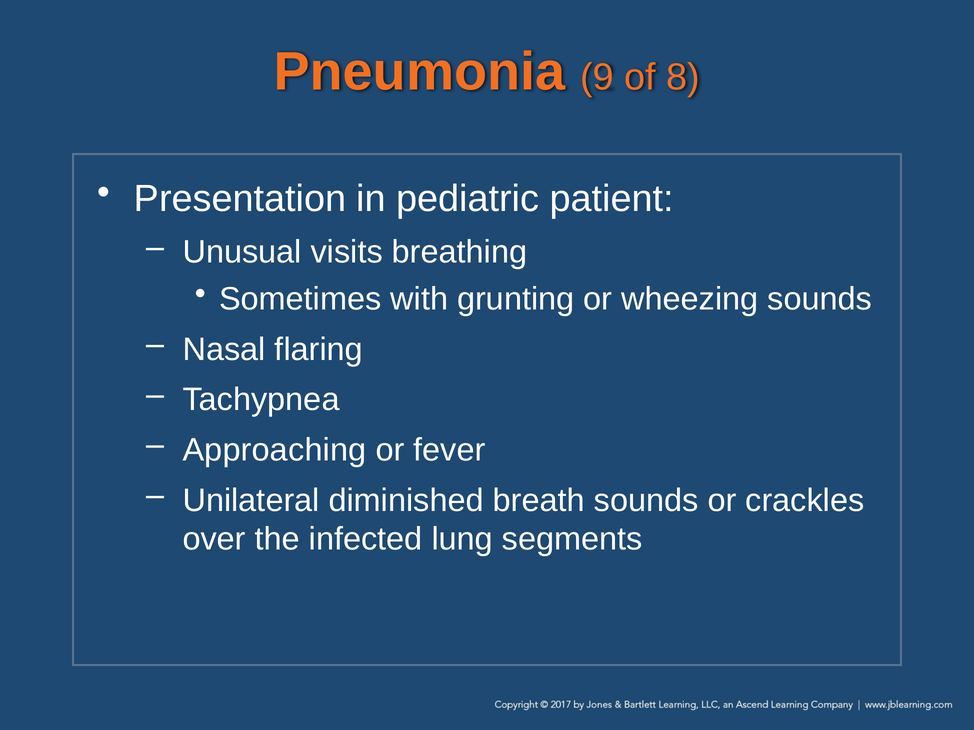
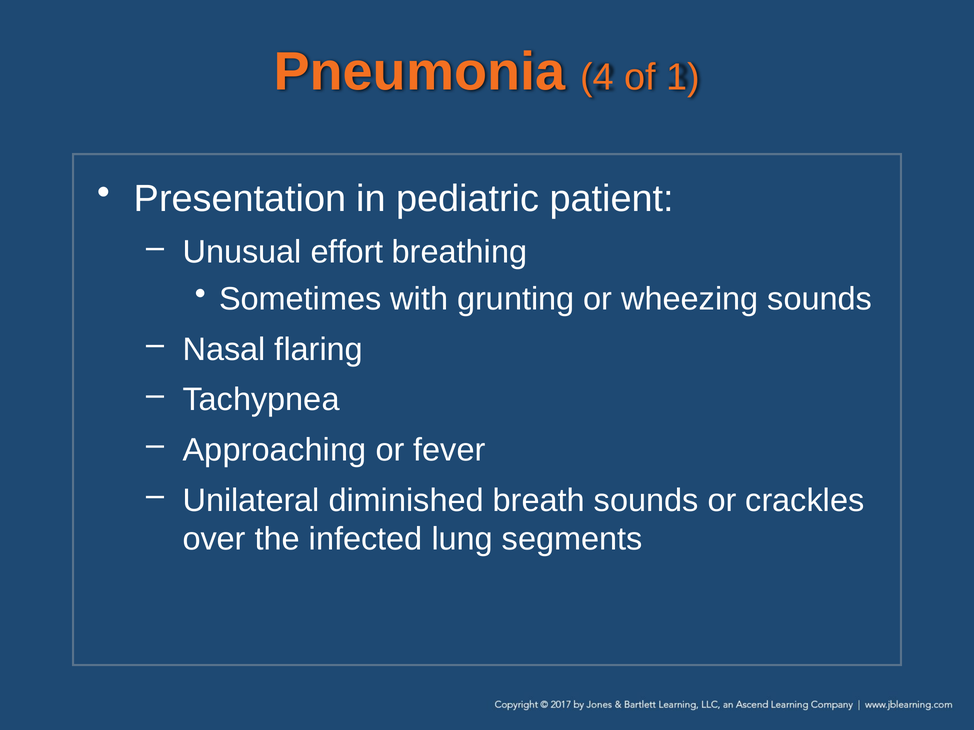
9: 9 -> 4
8: 8 -> 1
visits: visits -> effort
